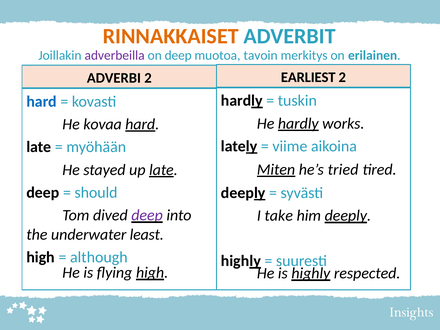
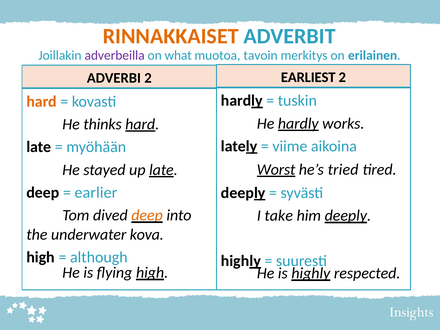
on deep: deep -> what
hard at (42, 101) colour: blue -> orange
kovaa: kovaa -> thinks
Miten: Miten -> Worst
should: should -> earlier
deep at (147, 215) colour: purple -> orange
least: least -> kova
